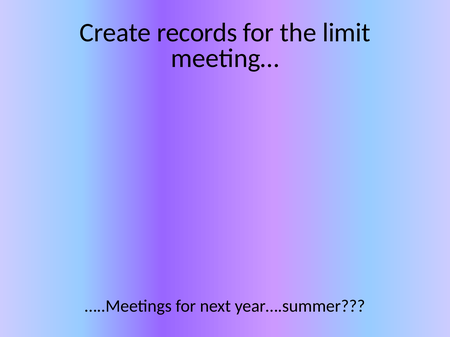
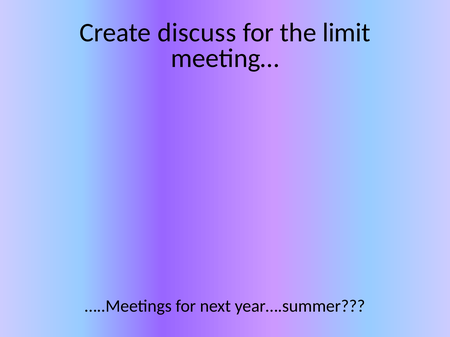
records: records -> discuss
